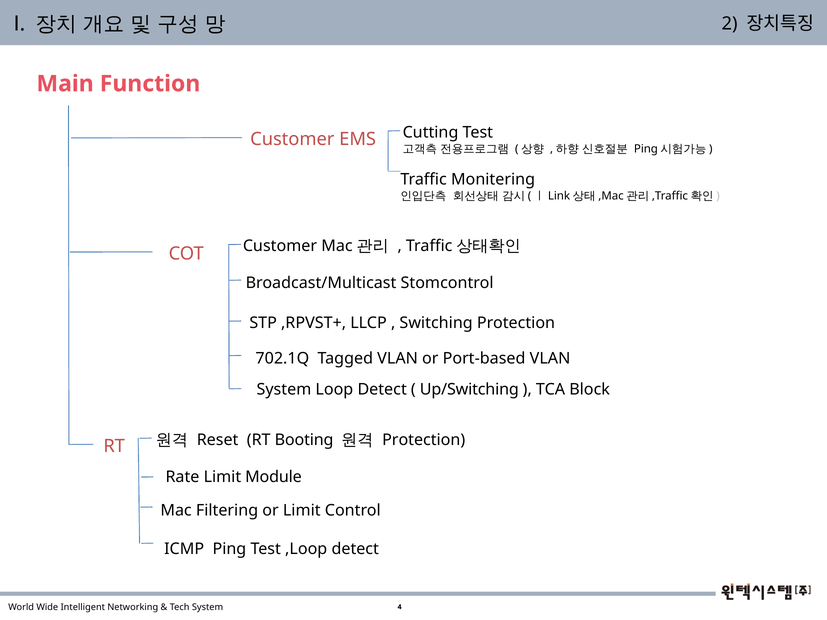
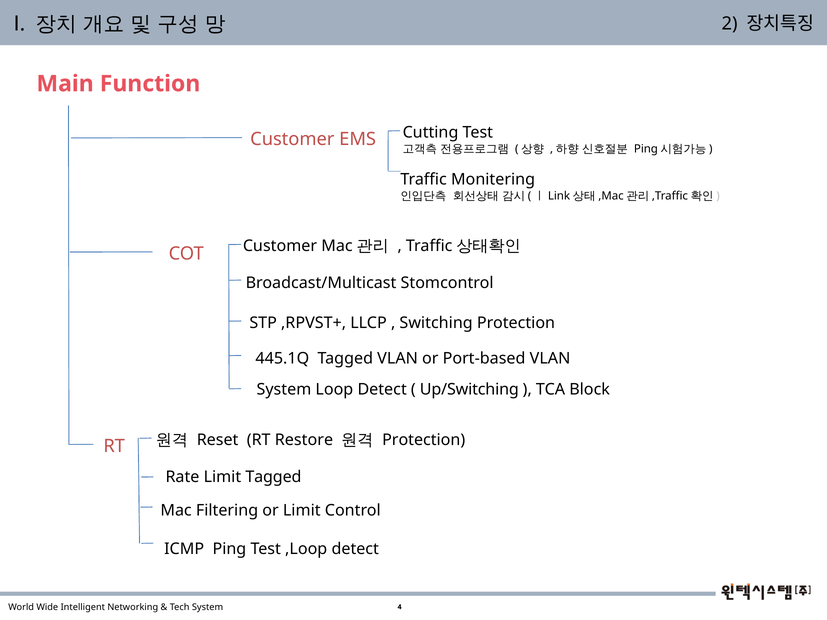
702.1Q: 702.1Q -> 445.1Q
Booting: Booting -> Restore
Limit Module: Module -> Tagged
